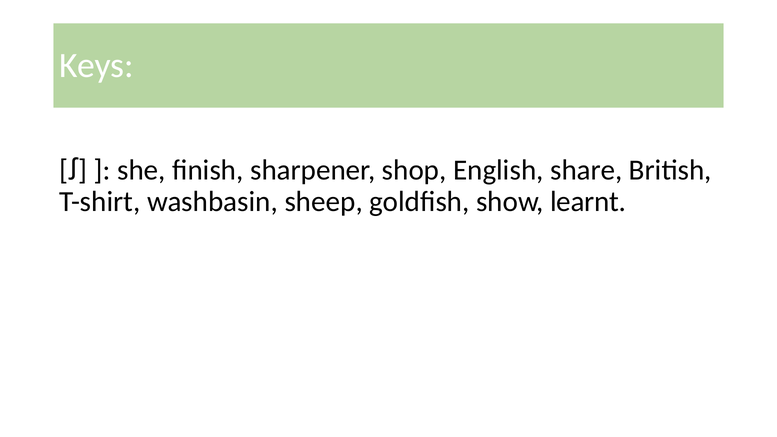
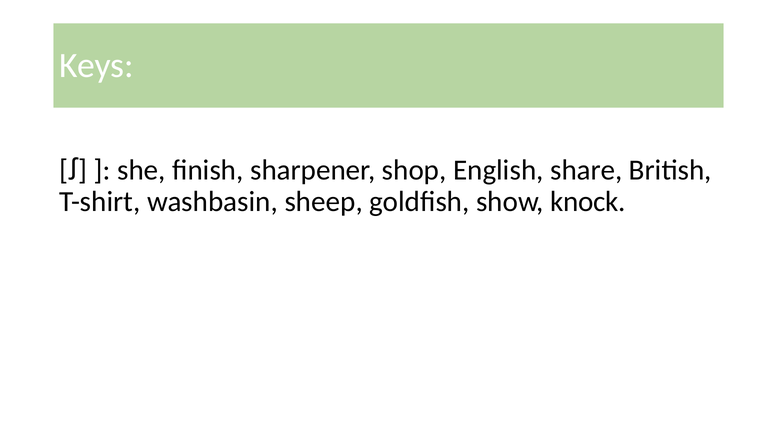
learnt: learnt -> knock
